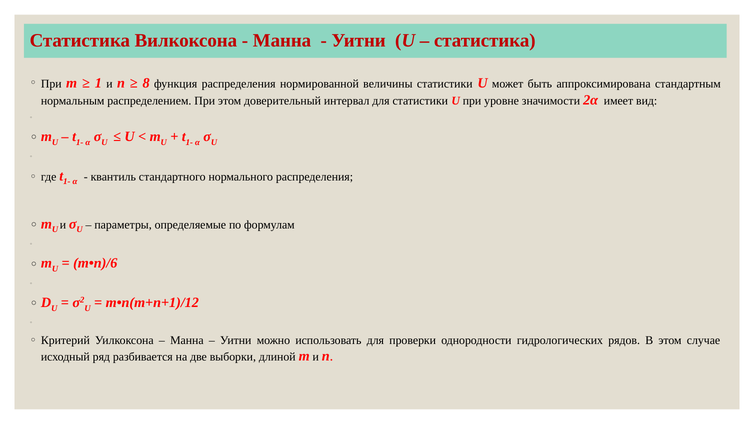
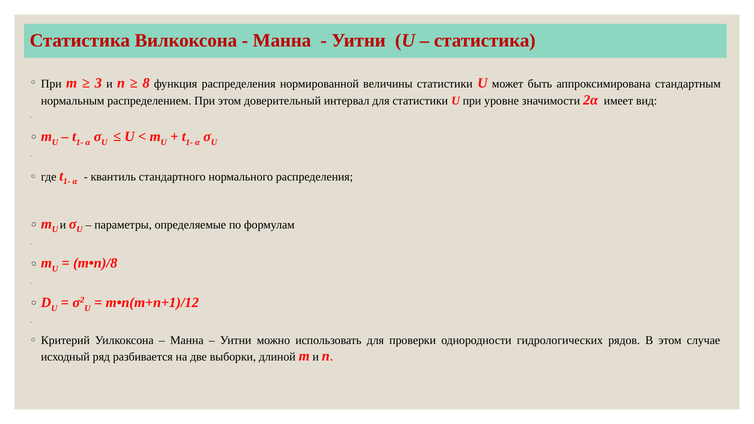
1: 1 -> 3
m•n)/6: m•n)/6 -> m•n)/8
